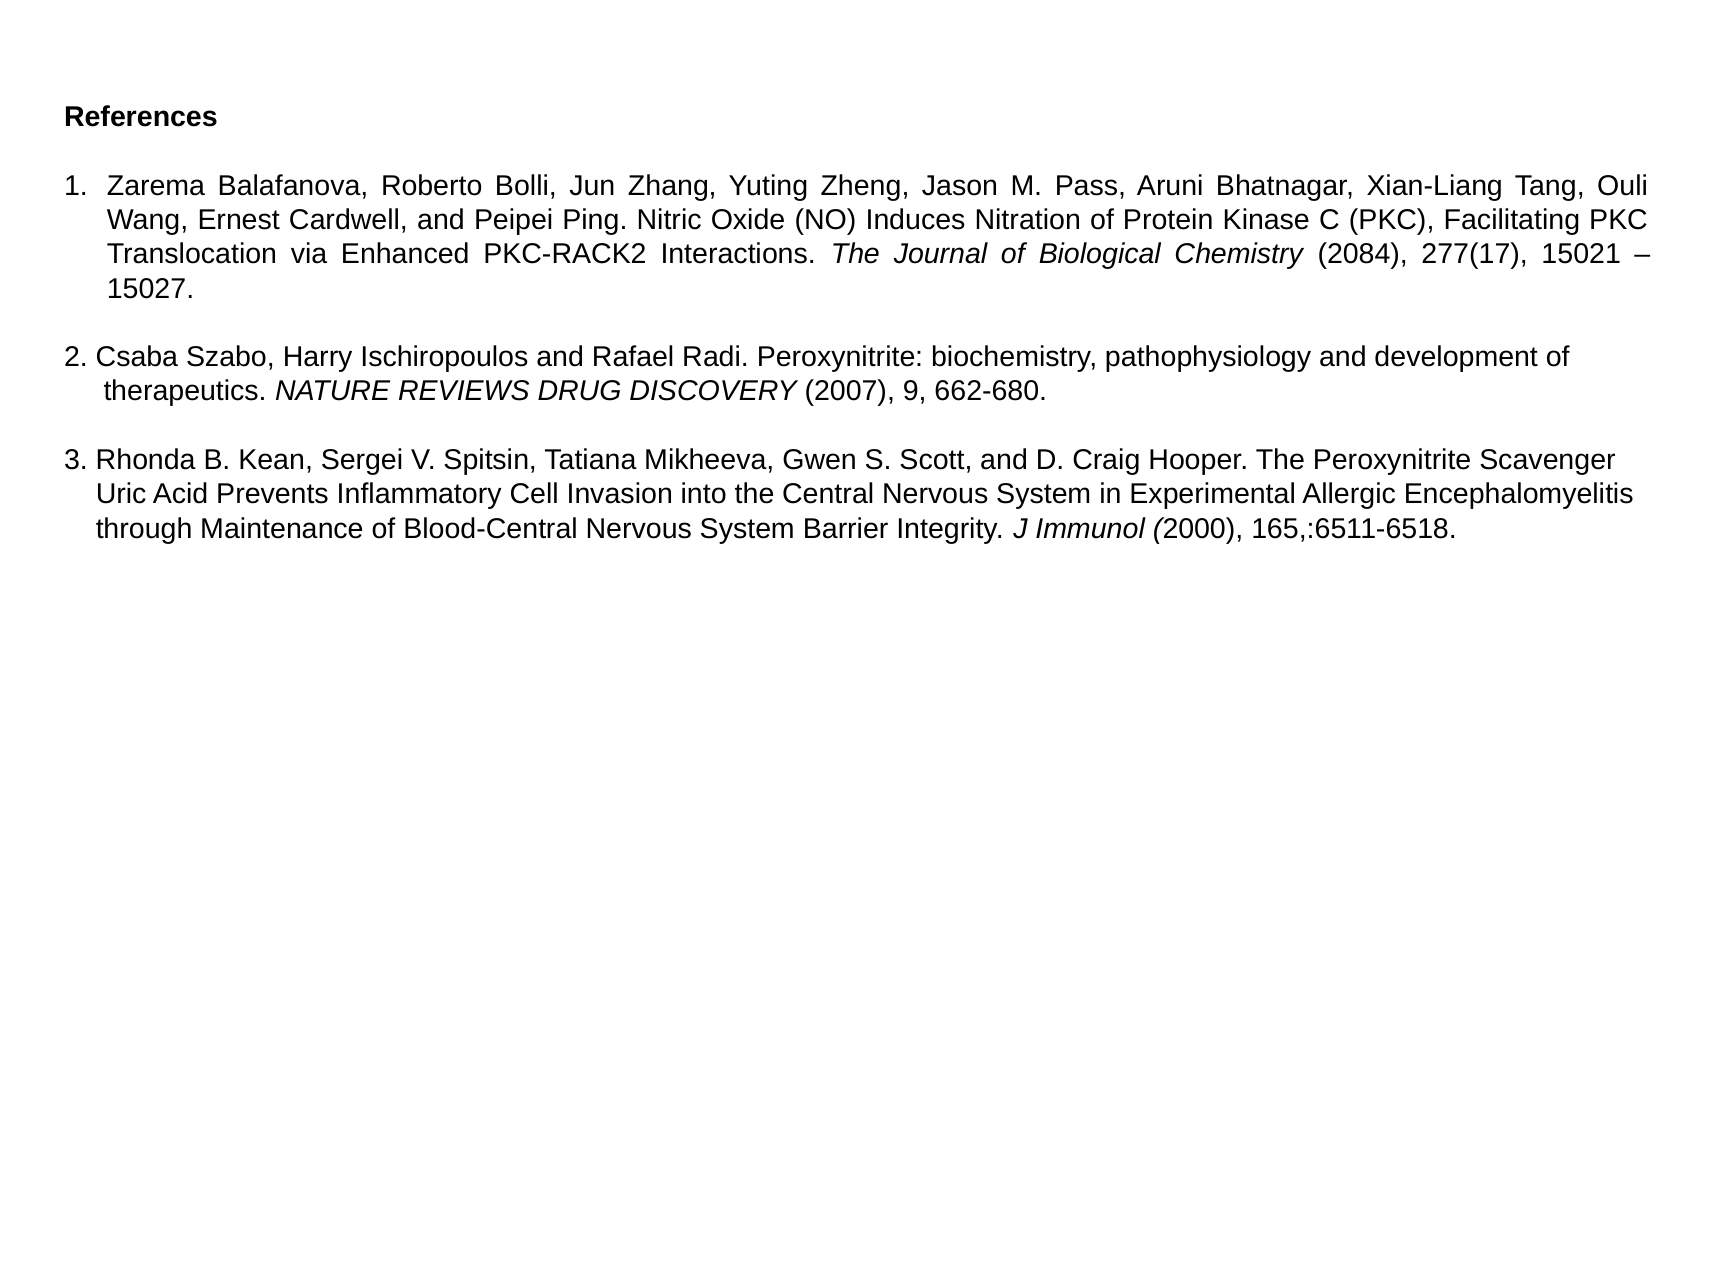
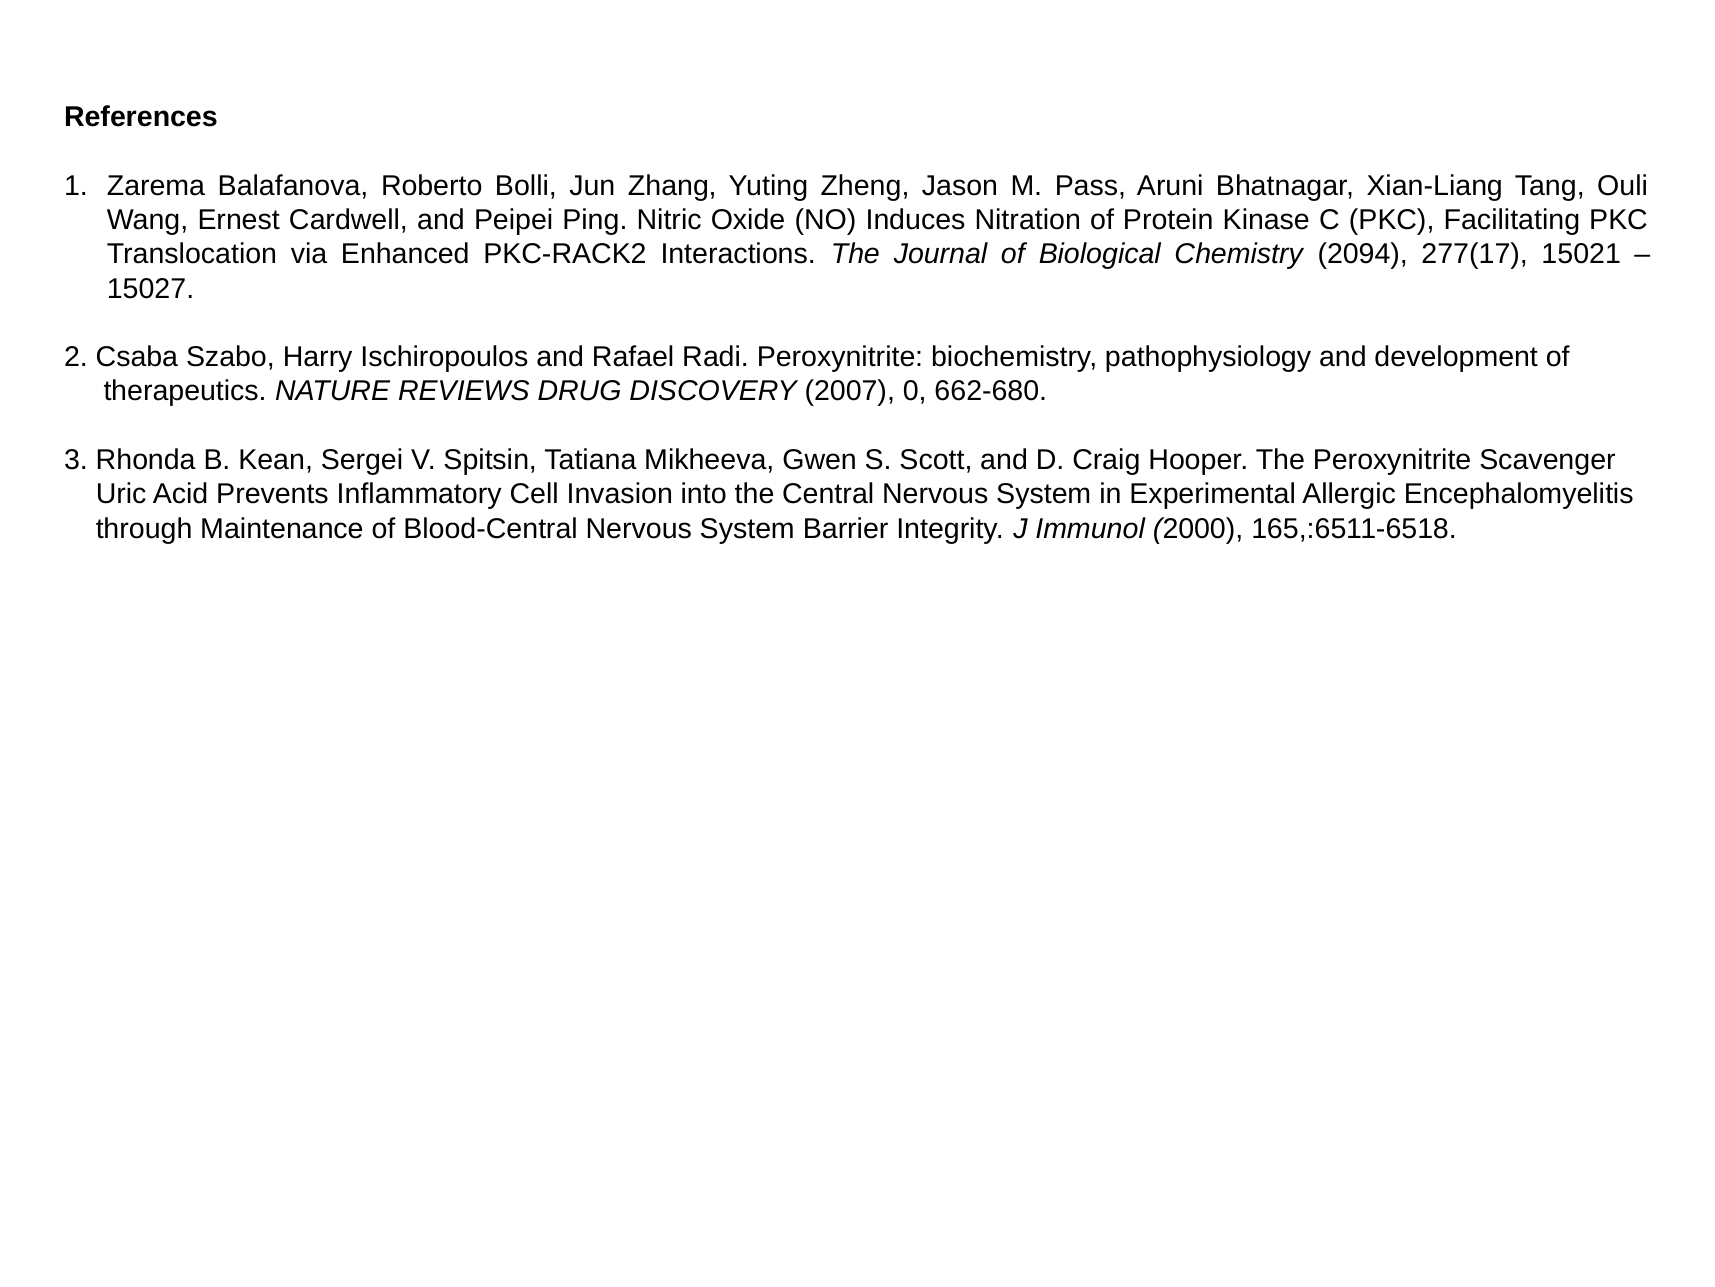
2084: 2084 -> 2094
9: 9 -> 0
